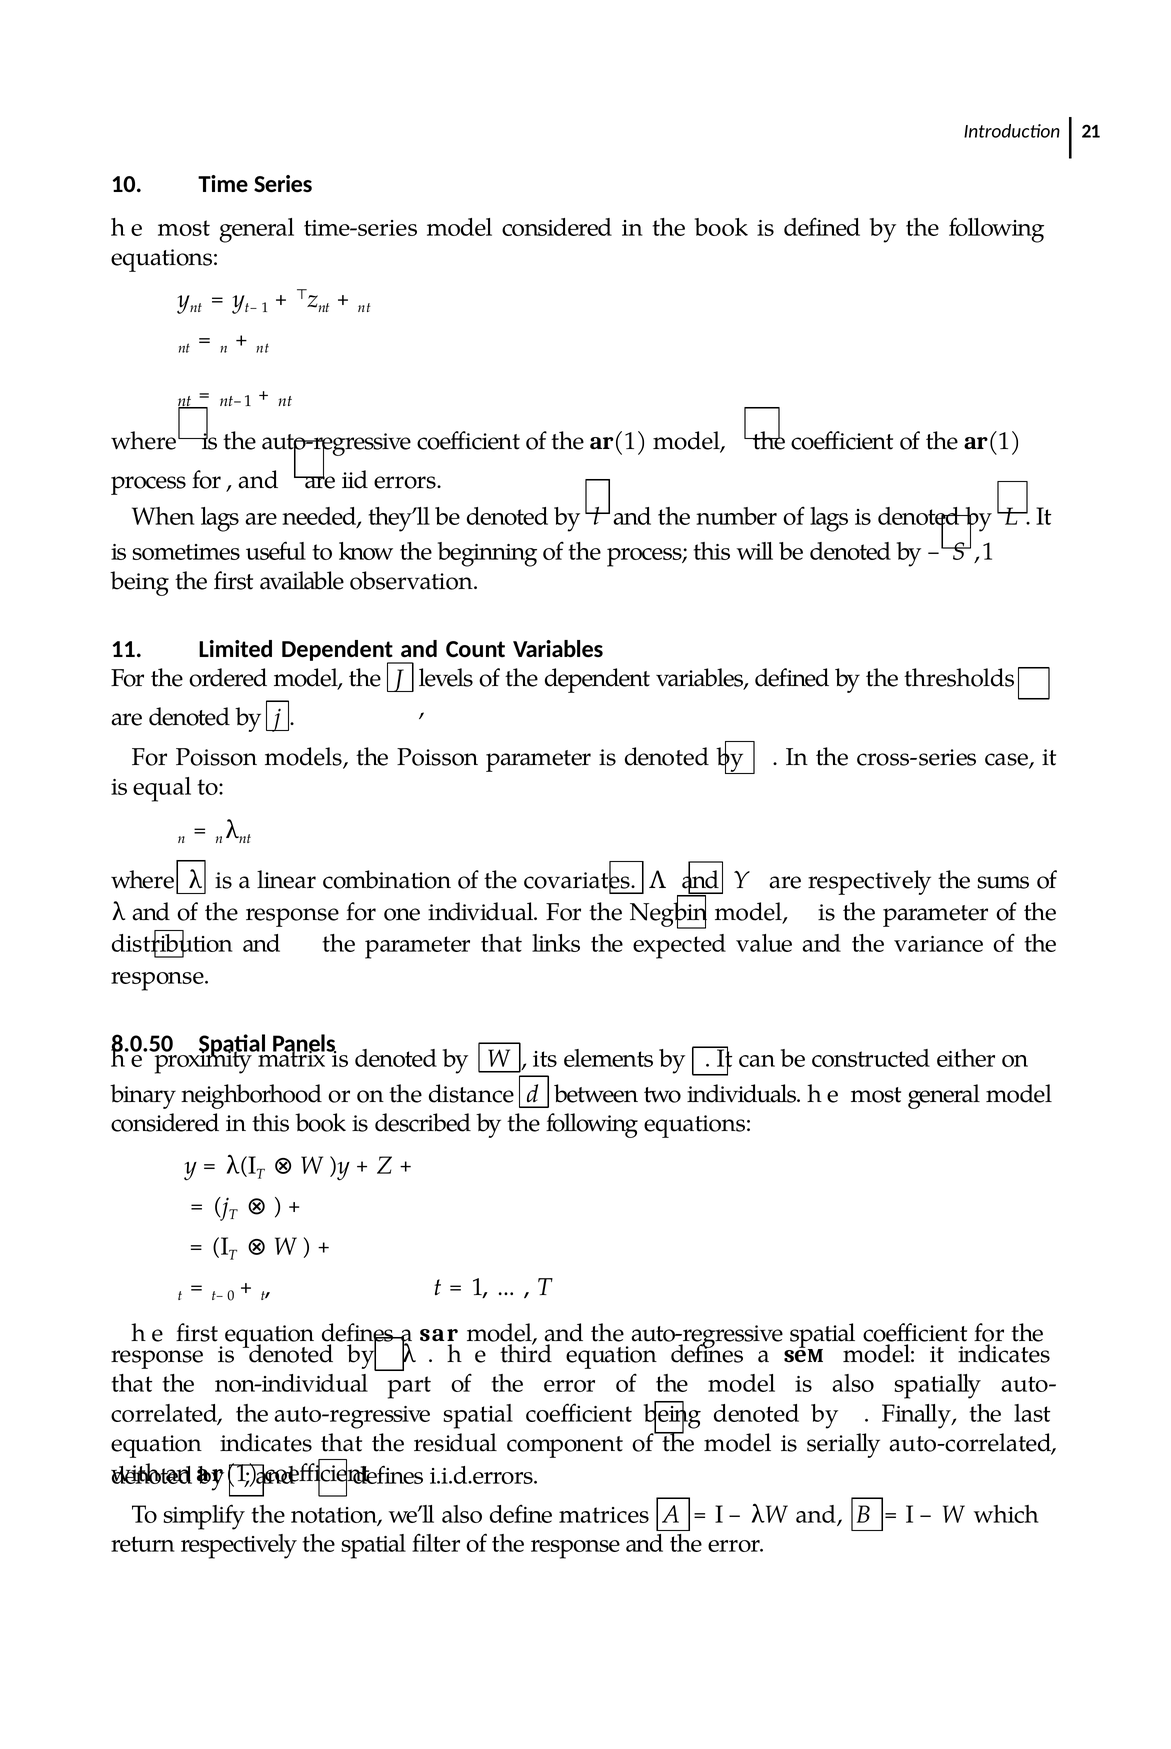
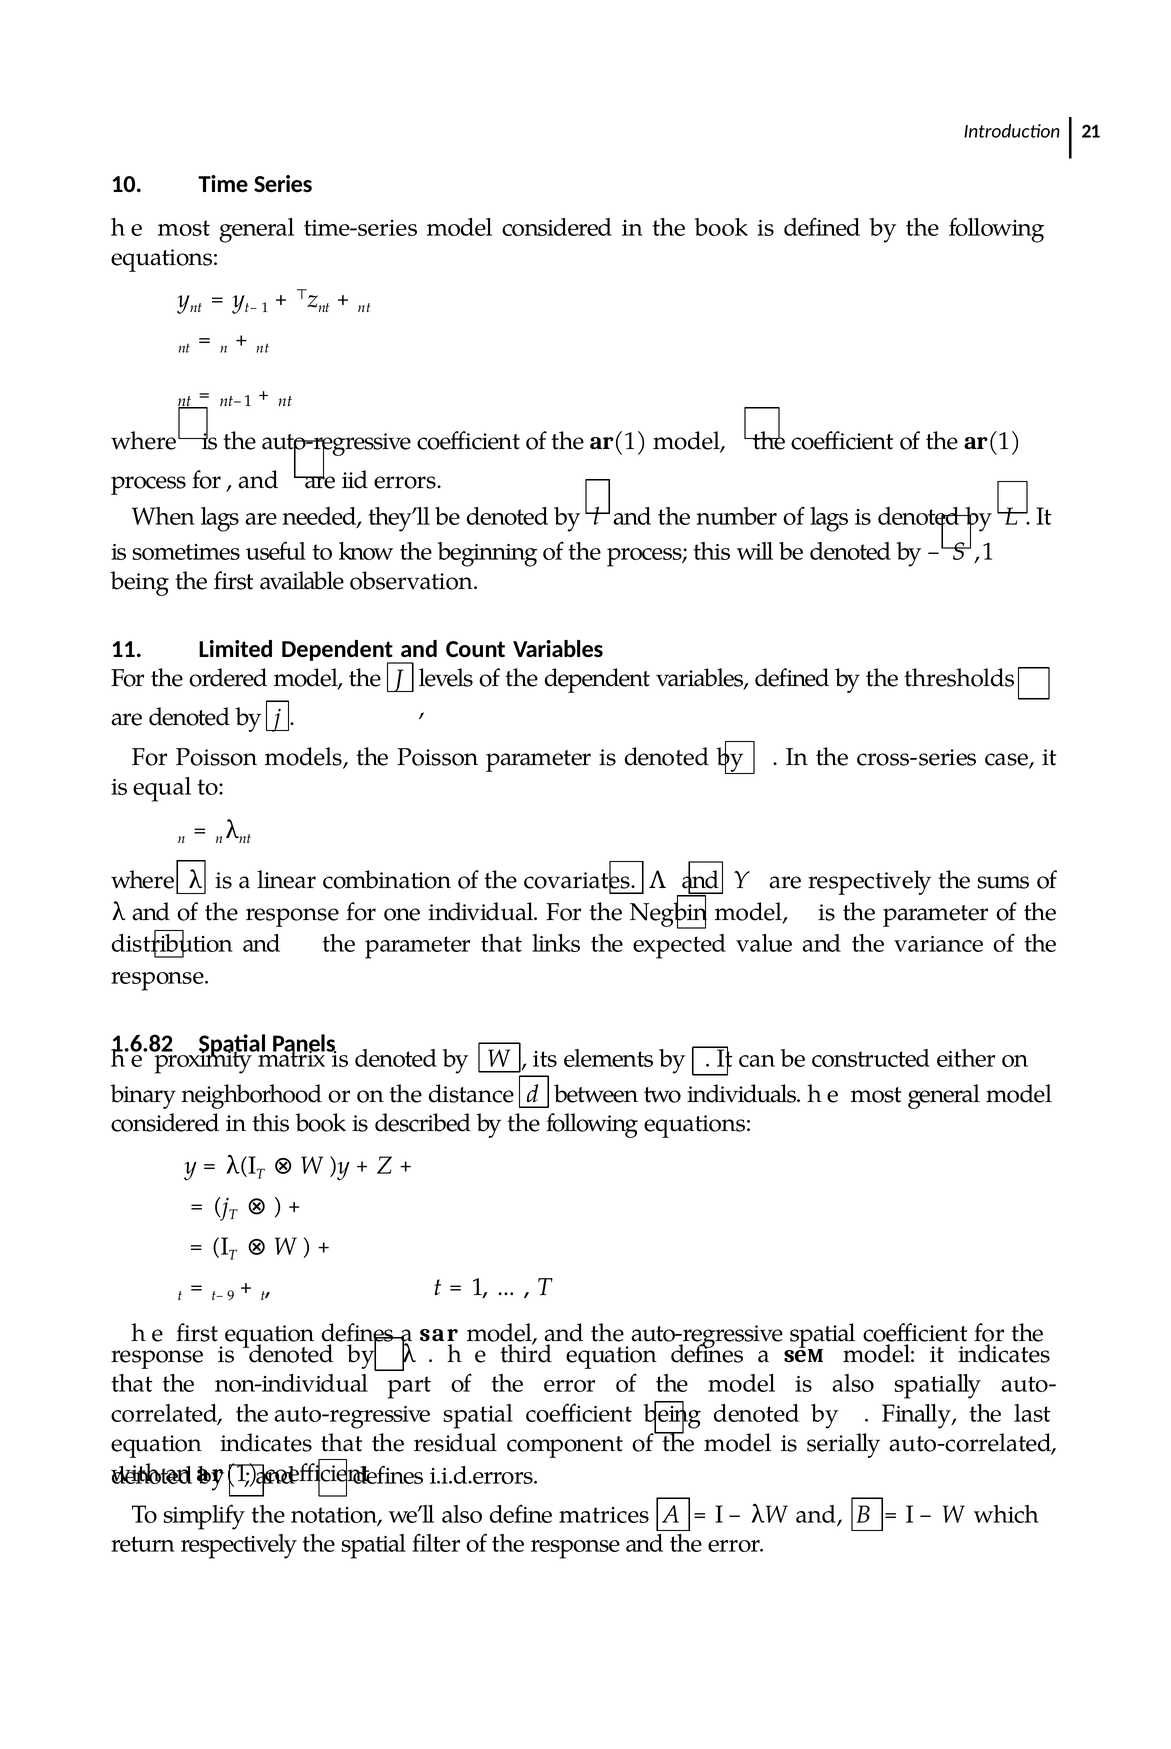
8.0.50: 8.0.50 -> 1.6.82
0: 0 -> 9
